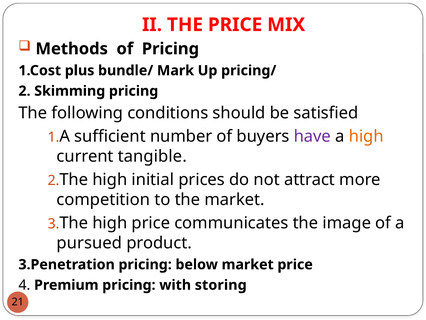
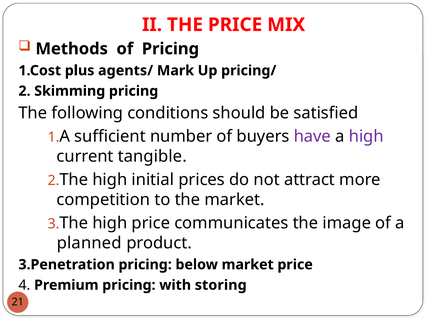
bundle/: bundle/ -> agents/
high at (366, 136) colour: orange -> purple
pursued: pursued -> planned
